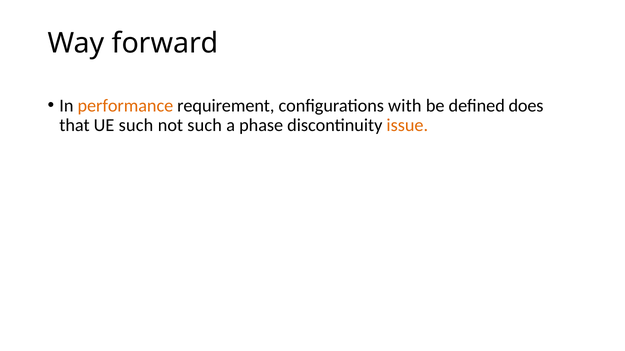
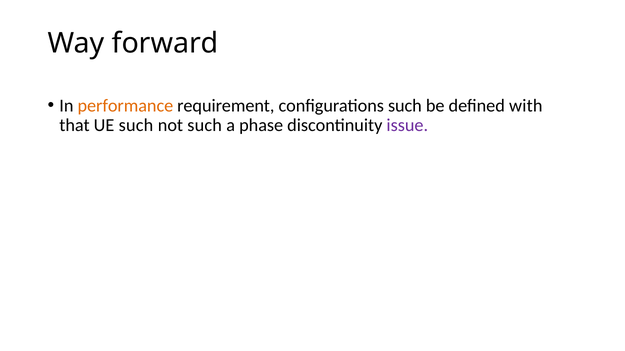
configurations with: with -> such
does: does -> with
issue colour: orange -> purple
